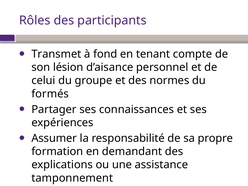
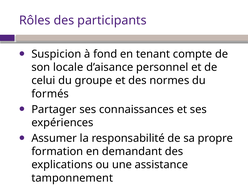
Transmet: Transmet -> Suspicion
lésion: lésion -> locale
